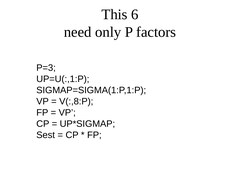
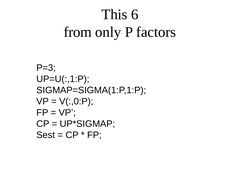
need: need -> from
V(:,8:P: V(:,8:P -> V(:,0:P
